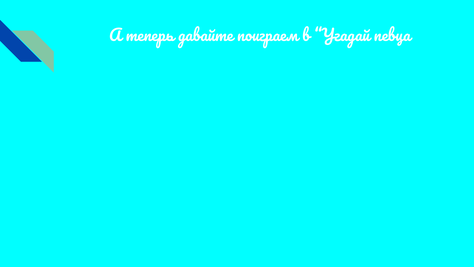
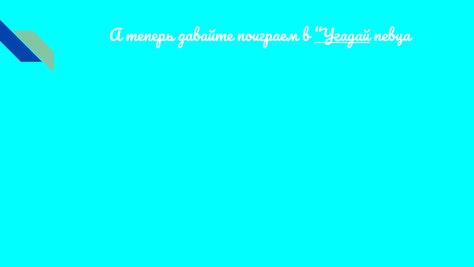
Угадай underline: none -> present
